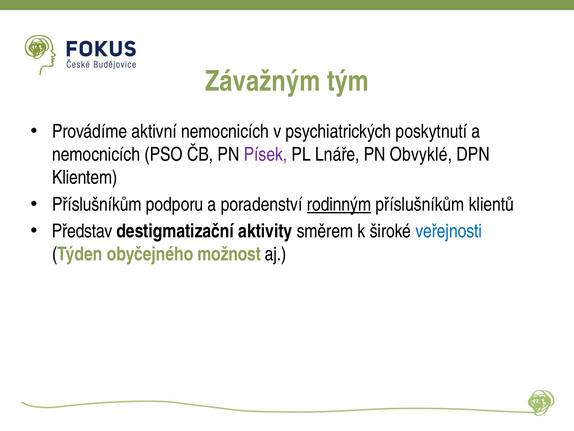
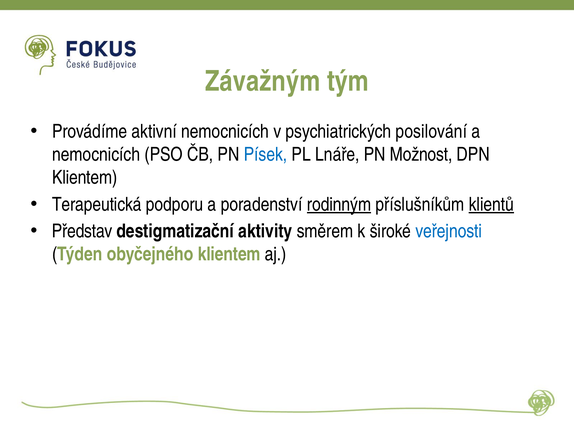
poskytnutí: poskytnutí -> posilování
Písek colour: purple -> blue
Obvyklé: Obvyklé -> Možnost
Příslušníkům at (97, 204): Příslušníkům -> Terapeutická
klientů underline: none -> present
obyčejného možnost: možnost -> klientem
